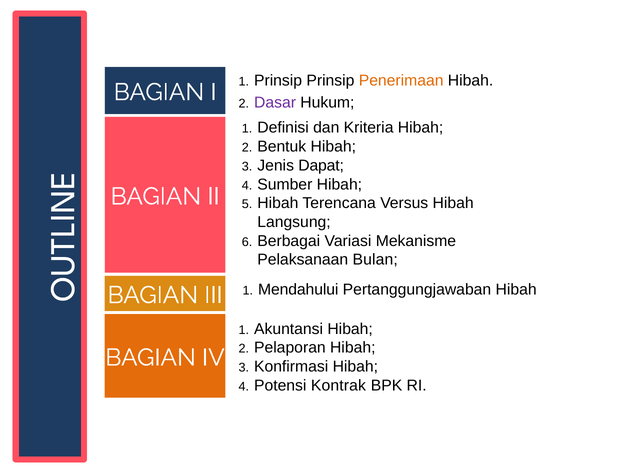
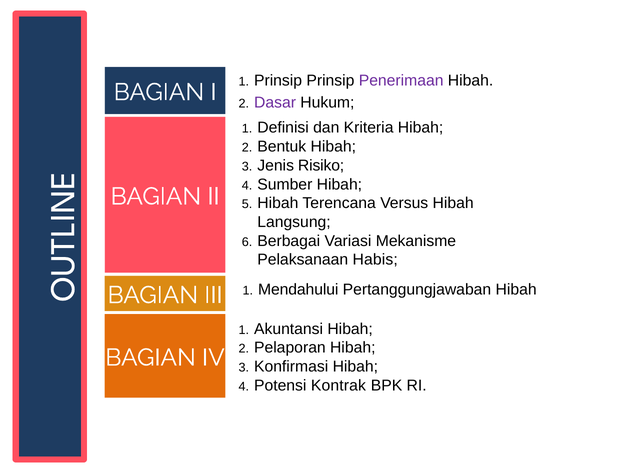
Penerimaan colour: orange -> purple
Dapat: Dapat -> Risiko
Bulan: Bulan -> Habis
